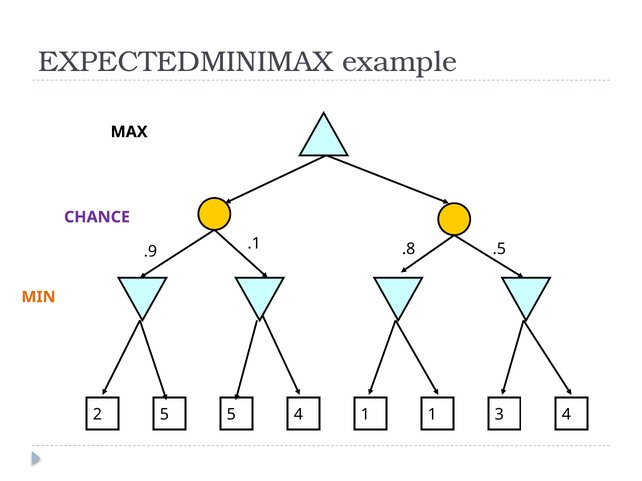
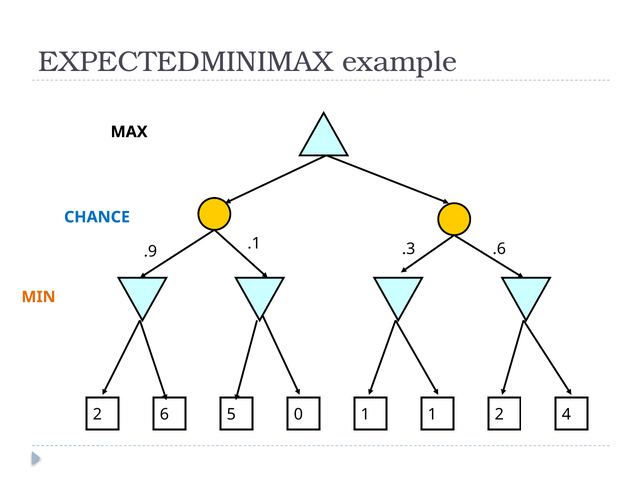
CHANCE colour: purple -> blue
.5: .5 -> .6
.8: .8 -> .3
2 5: 5 -> 6
5 4: 4 -> 0
1 3: 3 -> 2
